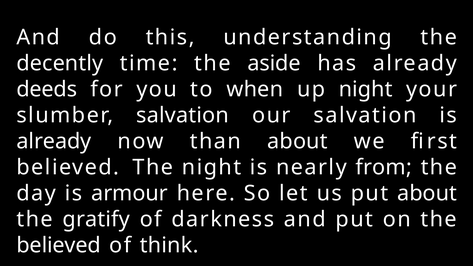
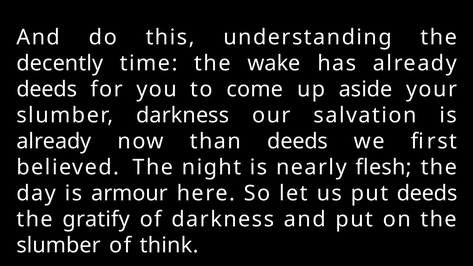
aside: aside -> wake
when: when -> come
up night: night -> aside
slumber salvation: salvation -> darkness
than about: about -> deeds
from: from -> flesh
put about: about -> deeds
believed at (59, 245): believed -> slumber
